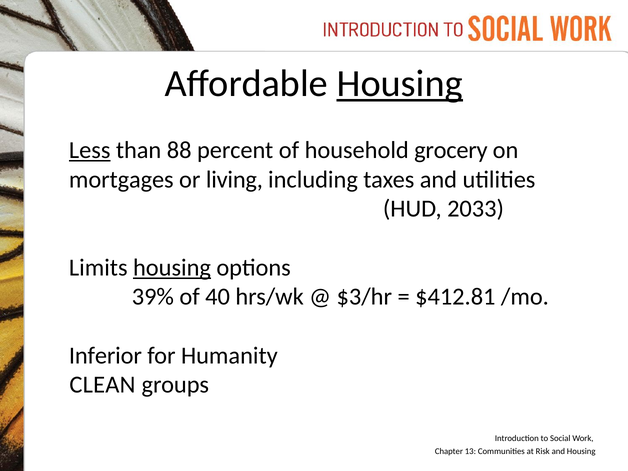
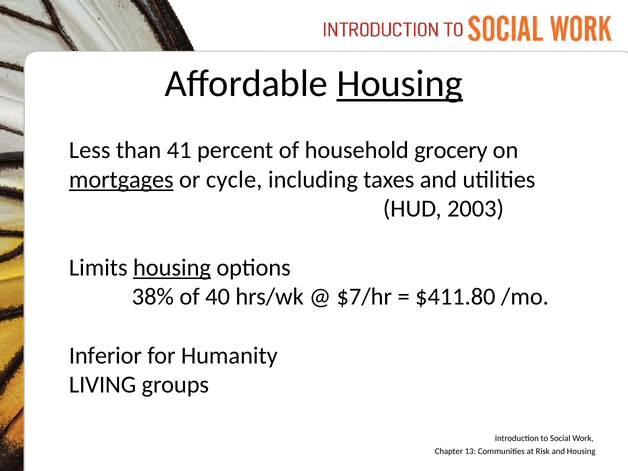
Less underline: present -> none
88: 88 -> 41
mortgages underline: none -> present
living: living -> cycle
2033: 2033 -> 2003
39%: 39% -> 38%
$3/hr: $3/hr -> $7/hr
$412.81: $412.81 -> $411.80
CLEAN: CLEAN -> LIVING
